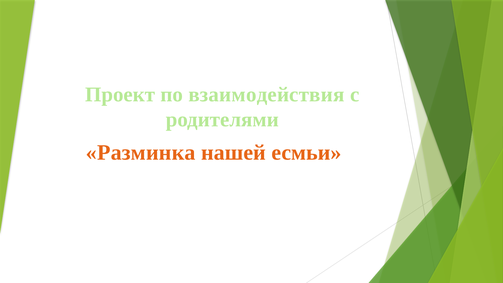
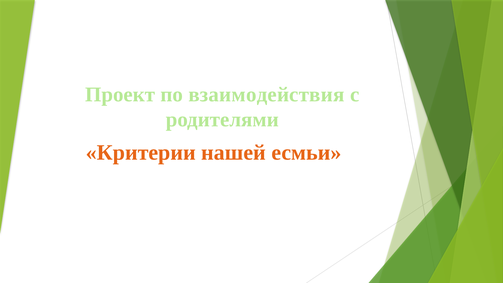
Разминка: Разминка -> Критерии
